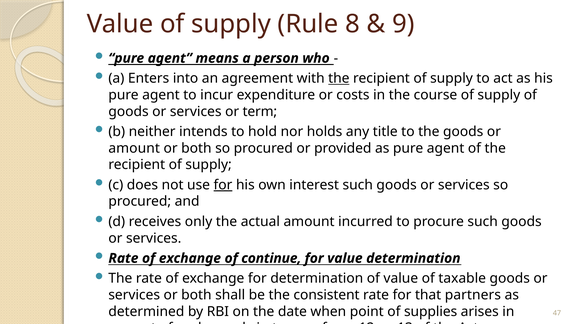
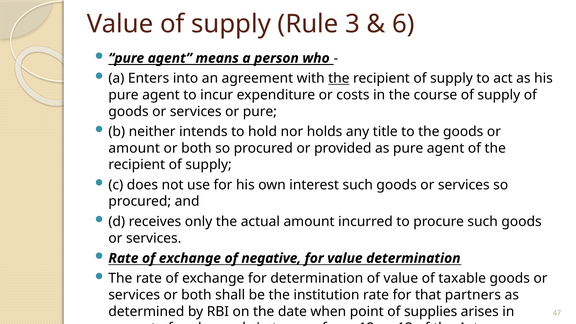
8: 8 -> 3
9: 9 -> 6
or term: term -> pure
for at (223, 185) underline: present -> none
continue: continue -> negative
consistent: consistent -> institution
